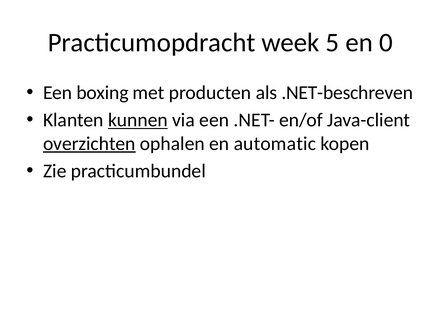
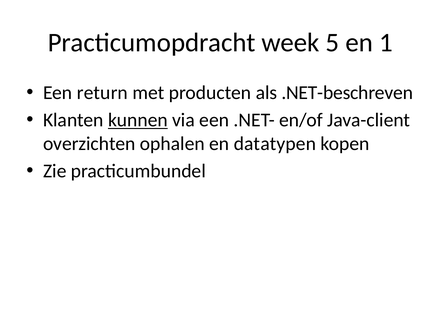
0: 0 -> 1
boxing: boxing -> return
overzichten underline: present -> none
automatic: automatic -> datatypen
